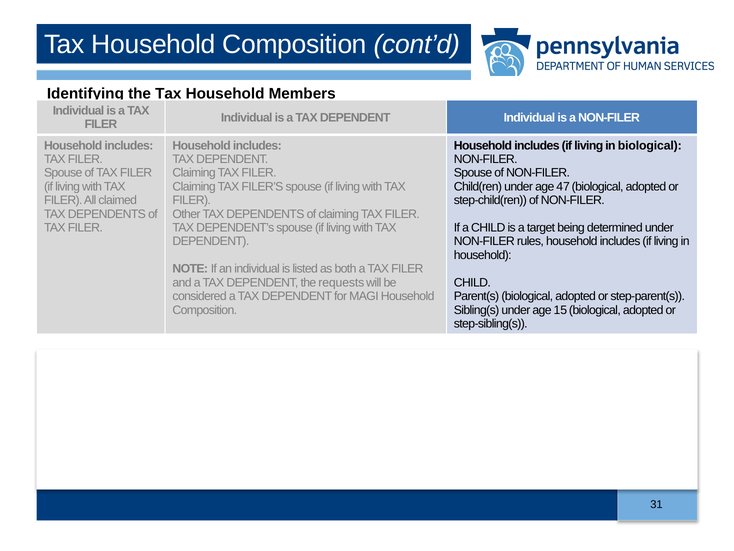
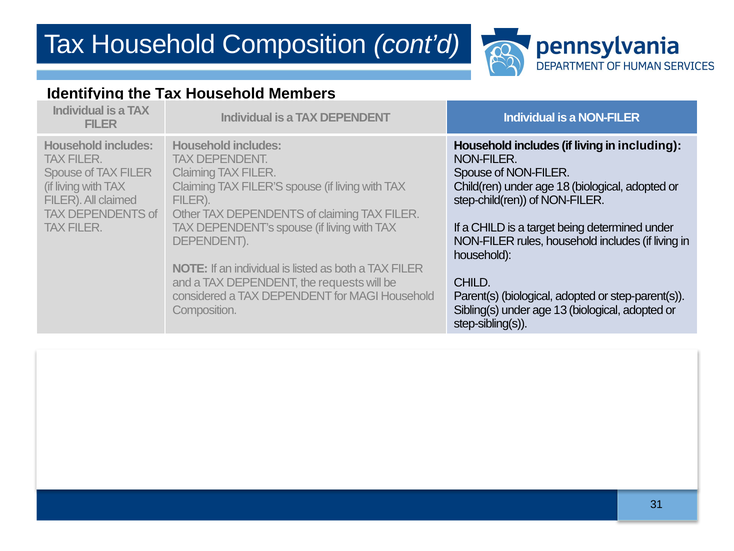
in biological: biological -> including
47: 47 -> 18
15: 15 -> 13
